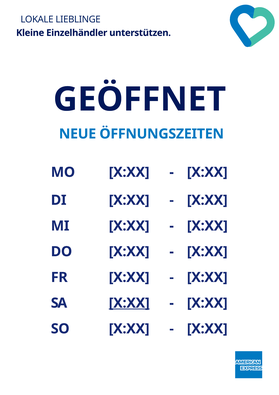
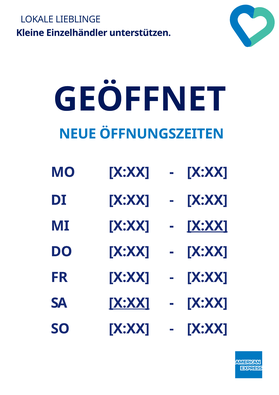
X:XX at (207, 226) underline: none -> present
